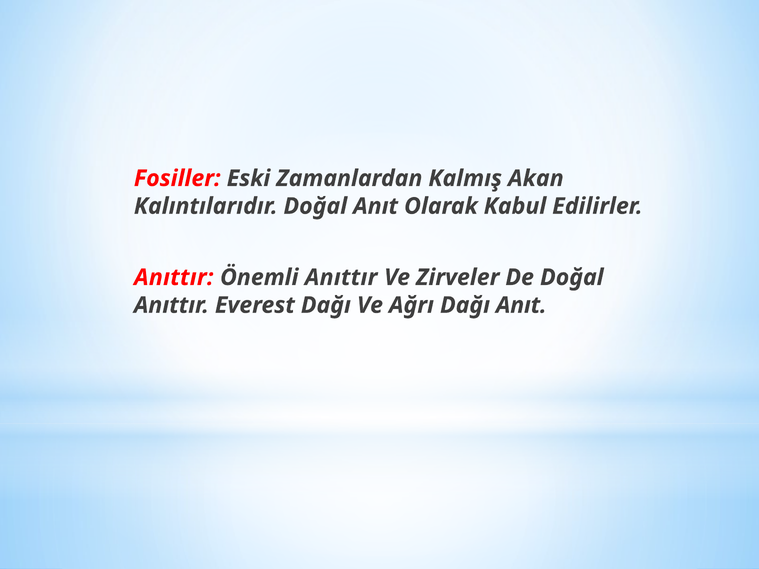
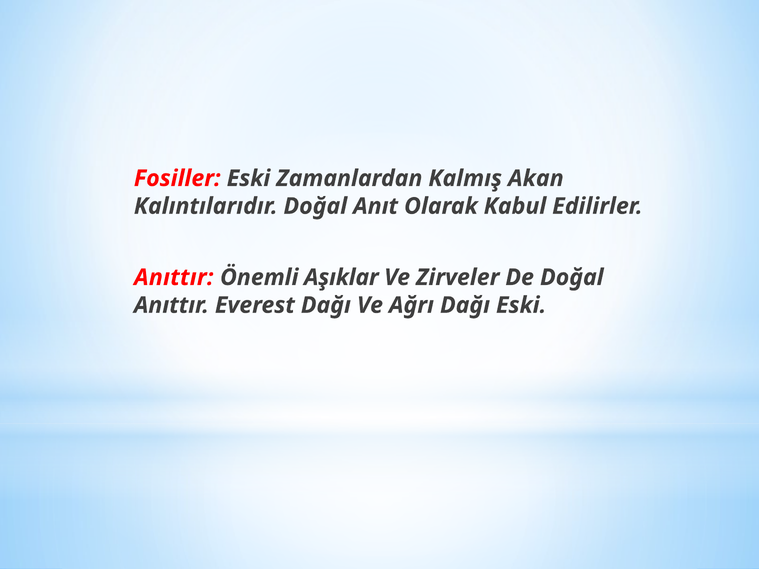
Önemli Anıttır: Anıttır -> Aşıklar
Dağı Anıt: Anıt -> Eski
